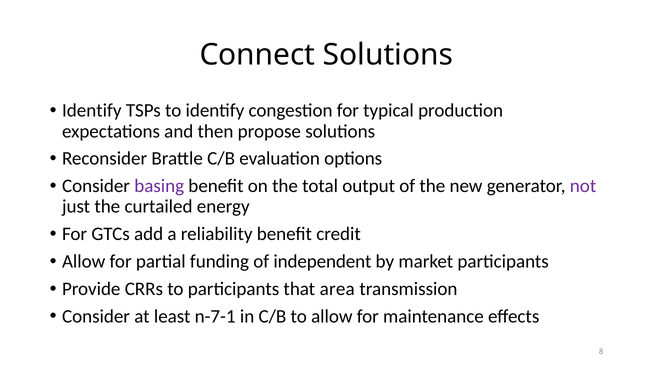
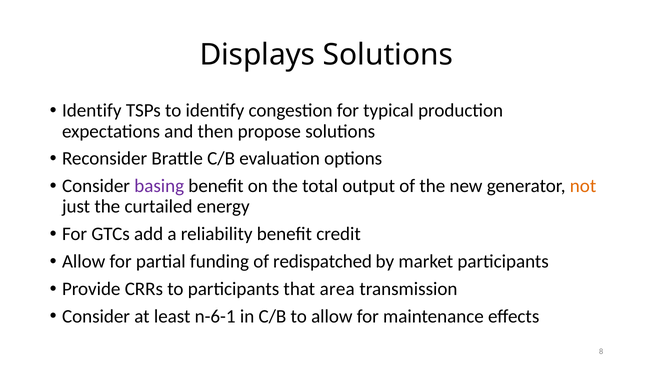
Connect: Connect -> Displays
not colour: purple -> orange
independent: independent -> redispatched
n-7-1: n-7-1 -> n-6-1
